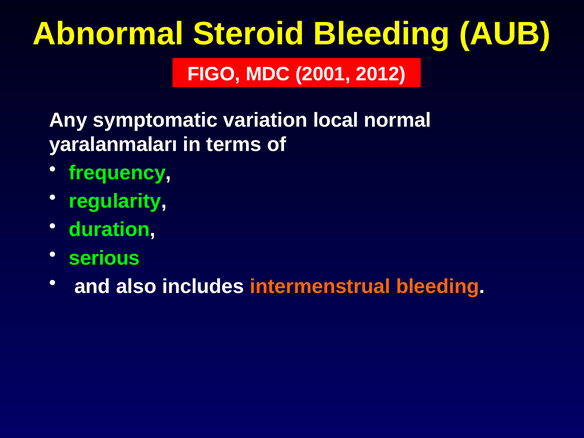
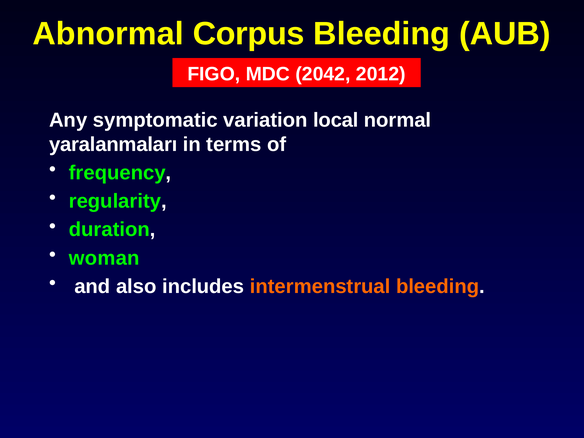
Steroid: Steroid -> Corpus
2001: 2001 -> 2042
serious: serious -> woman
